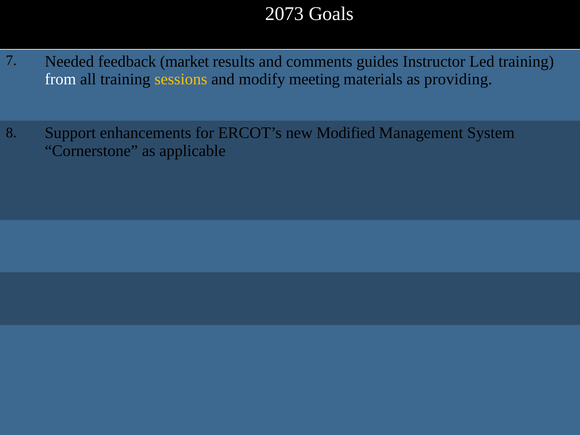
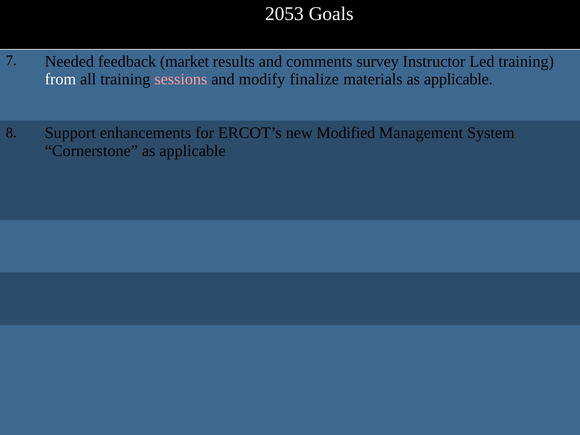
2073: 2073 -> 2053
guides: guides -> survey
sessions colour: yellow -> pink
meeting: meeting -> finalize
materials as providing: providing -> applicable
